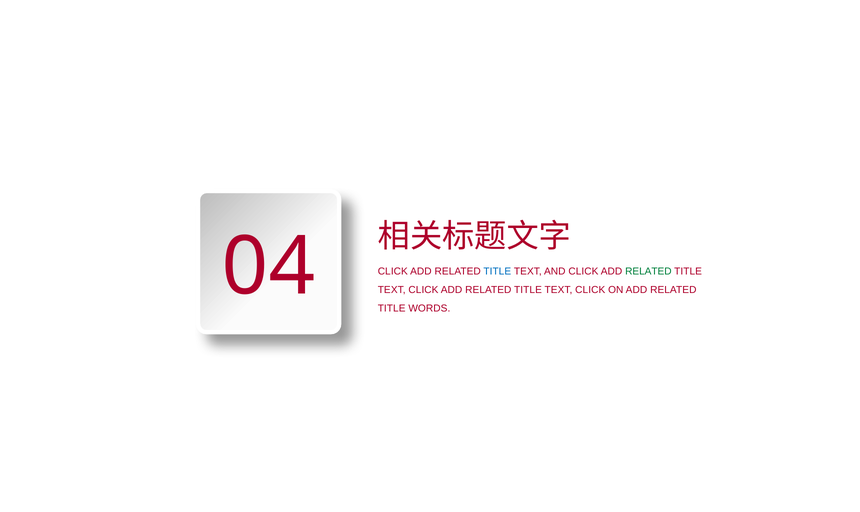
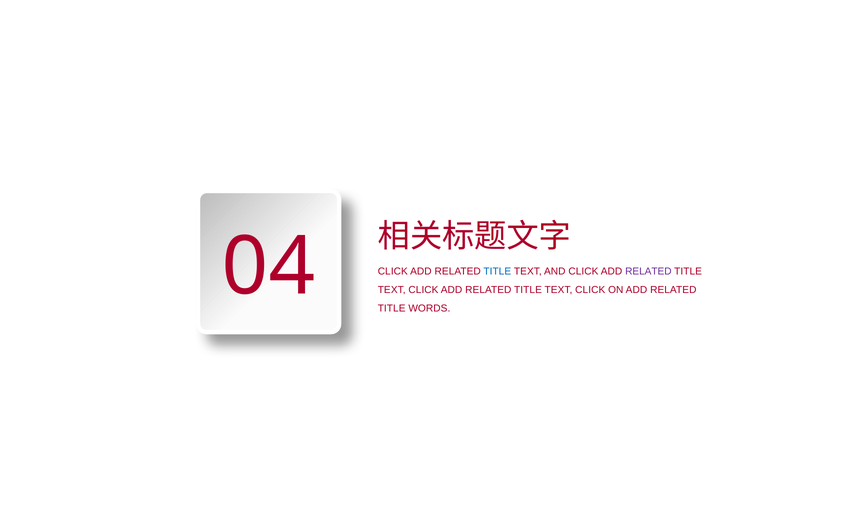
RELATED at (648, 272) colour: green -> purple
